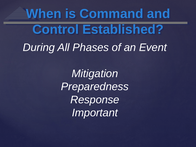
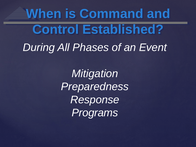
Important: Important -> Programs
